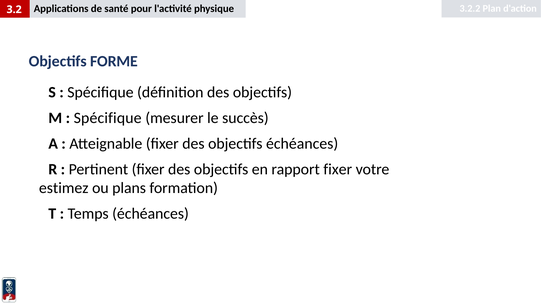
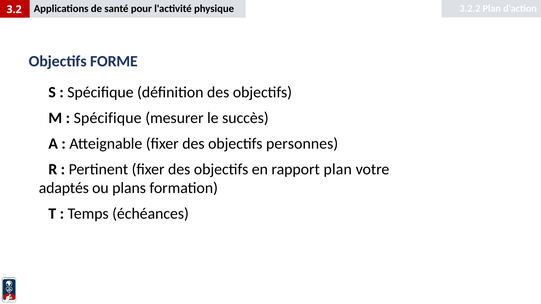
objectifs échéances: échéances -> personnes
rapport fixer: fixer -> plan
estimez: estimez -> adaptés
